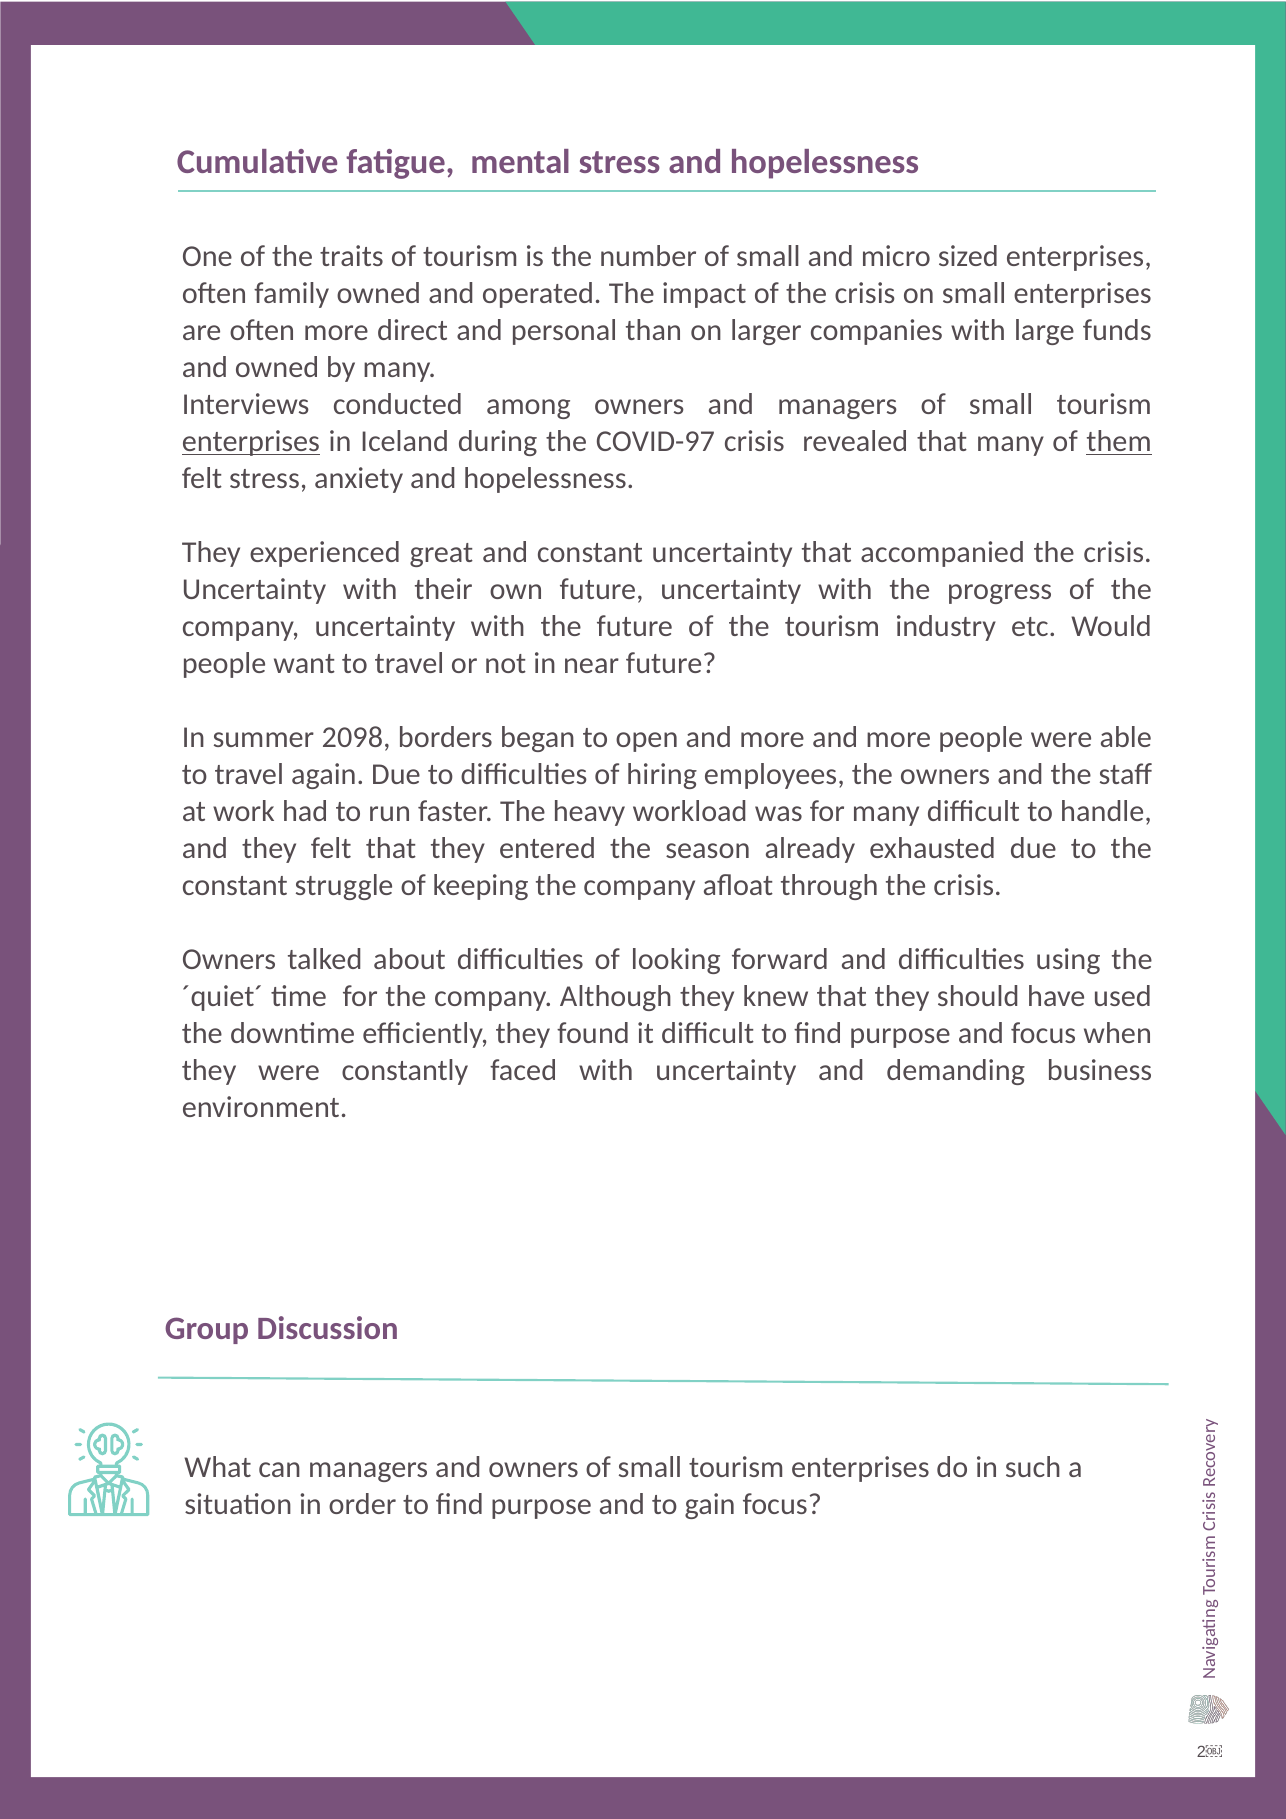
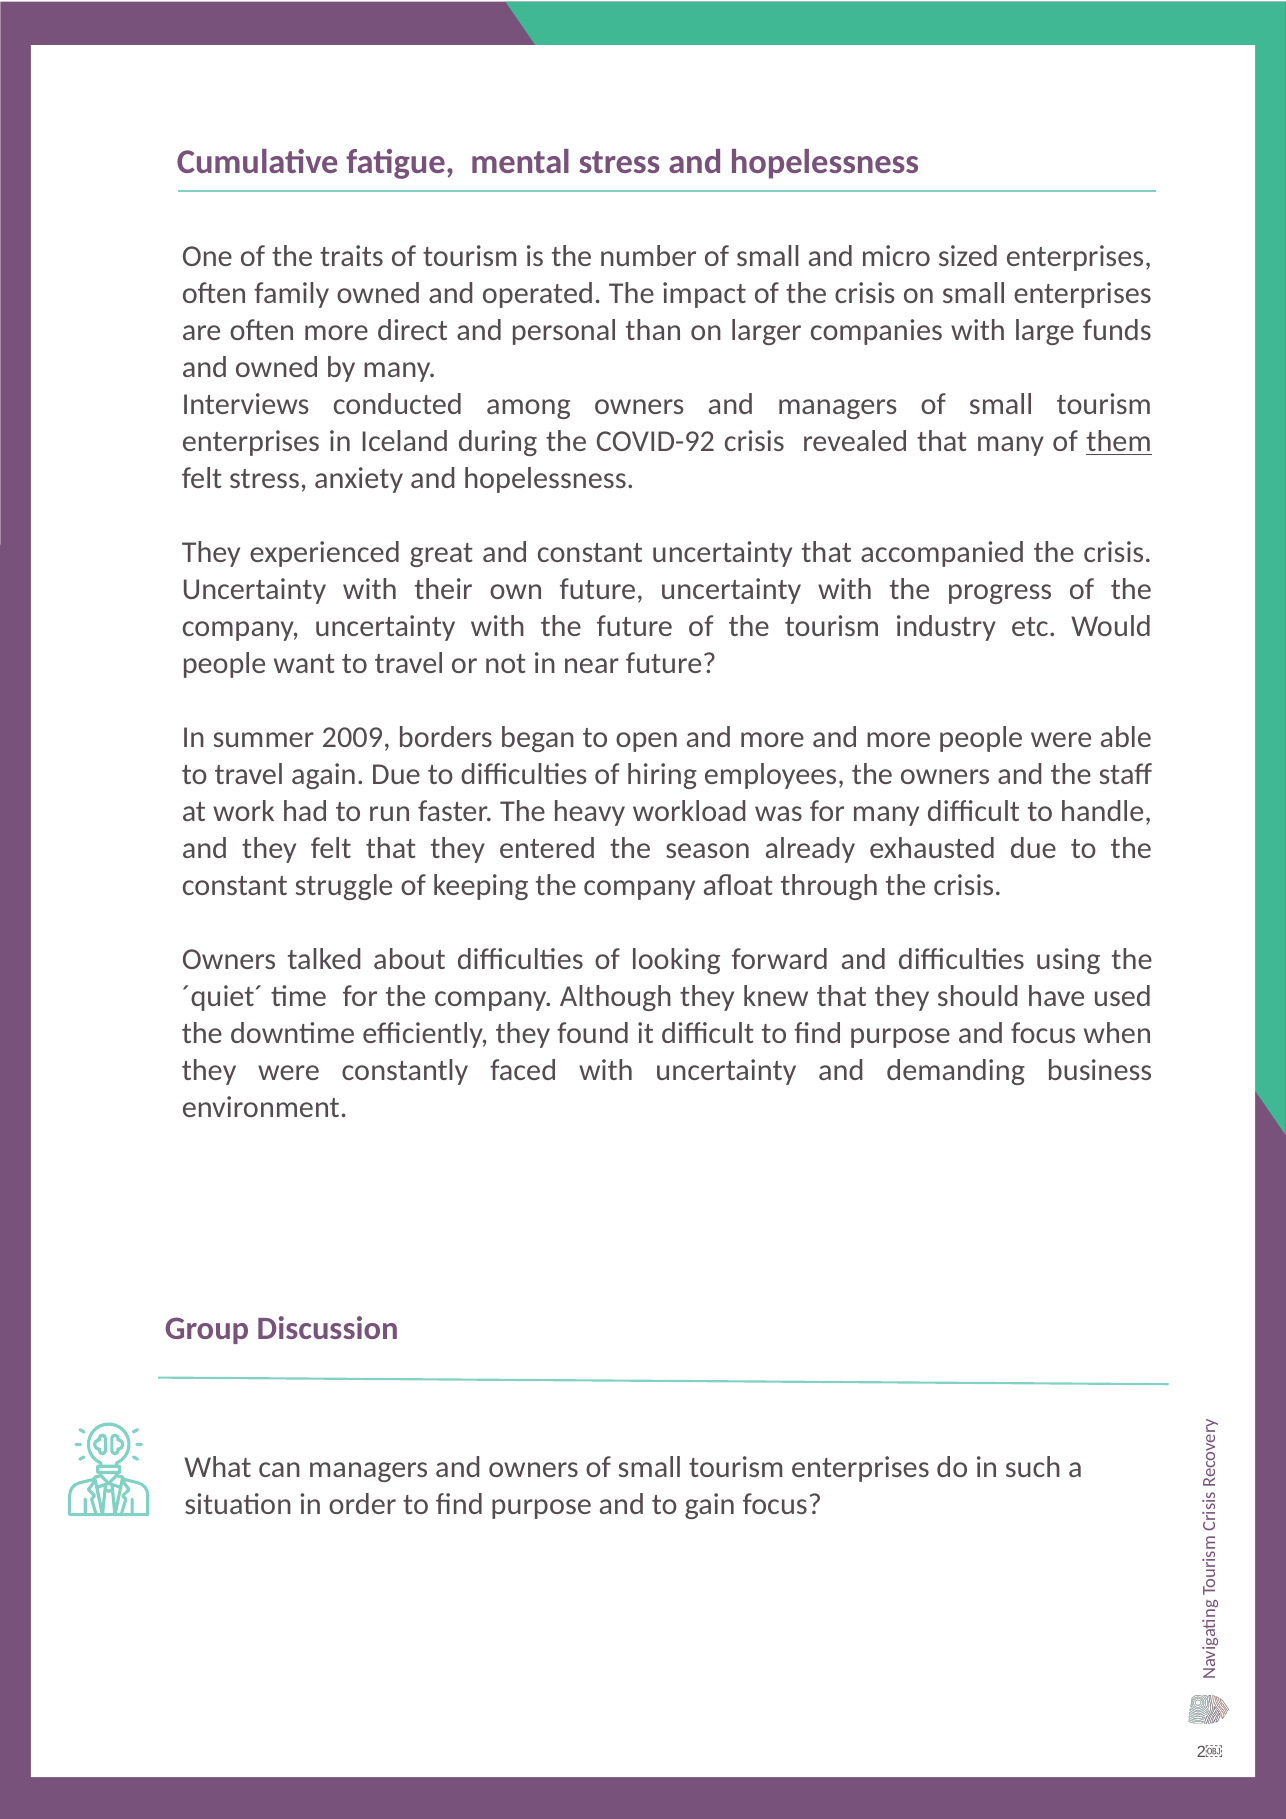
enterprises at (251, 441) underline: present -> none
COVID-97: COVID-97 -> COVID-92
2098: 2098 -> 2009
